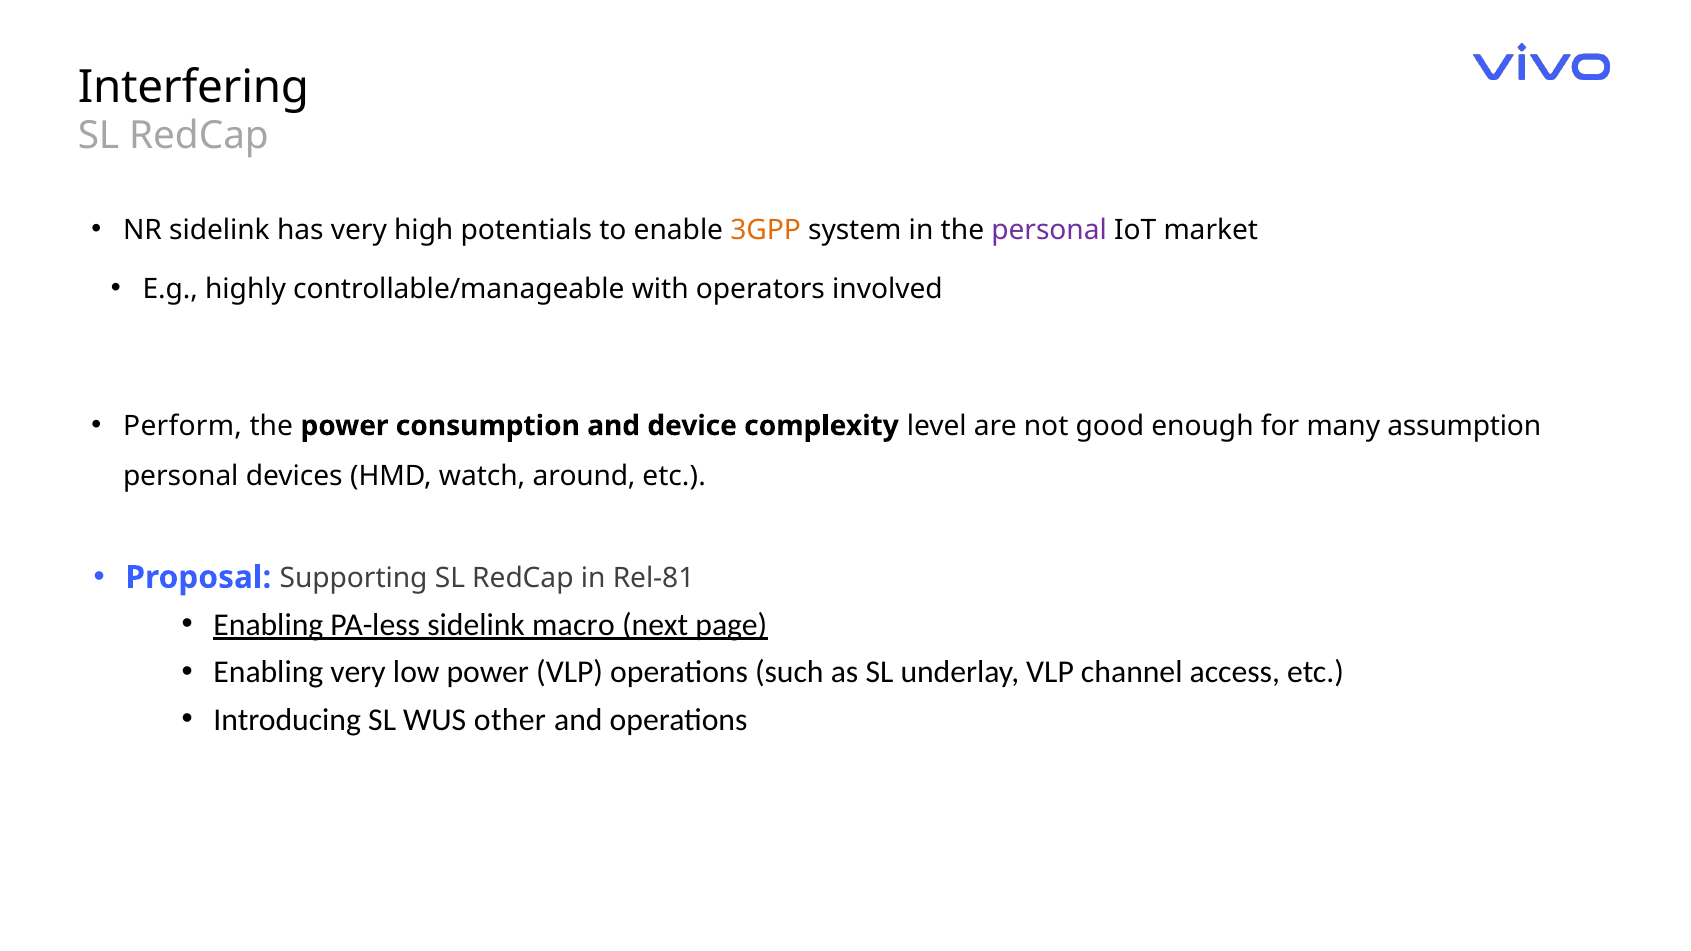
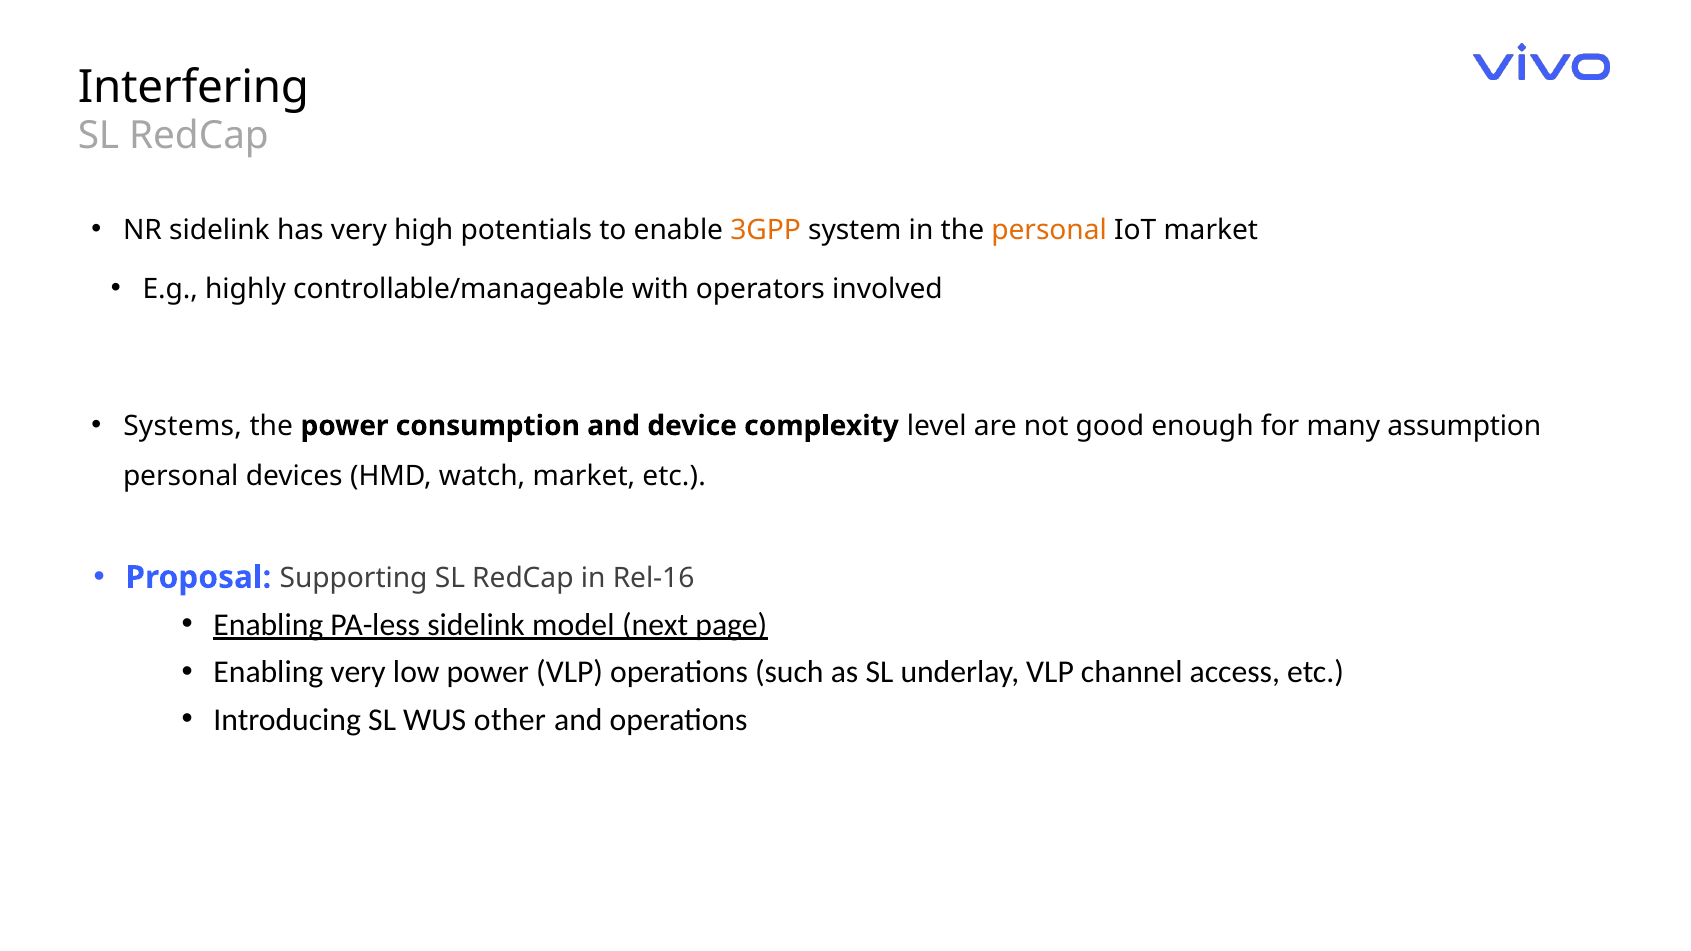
personal at (1049, 230) colour: purple -> orange
Perform: Perform -> Systems
watch around: around -> market
Rel-81: Rel-81 -> Rel-16
macro: macro -> model
